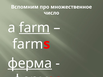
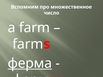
farm at (34, 28) underline: present -> none
